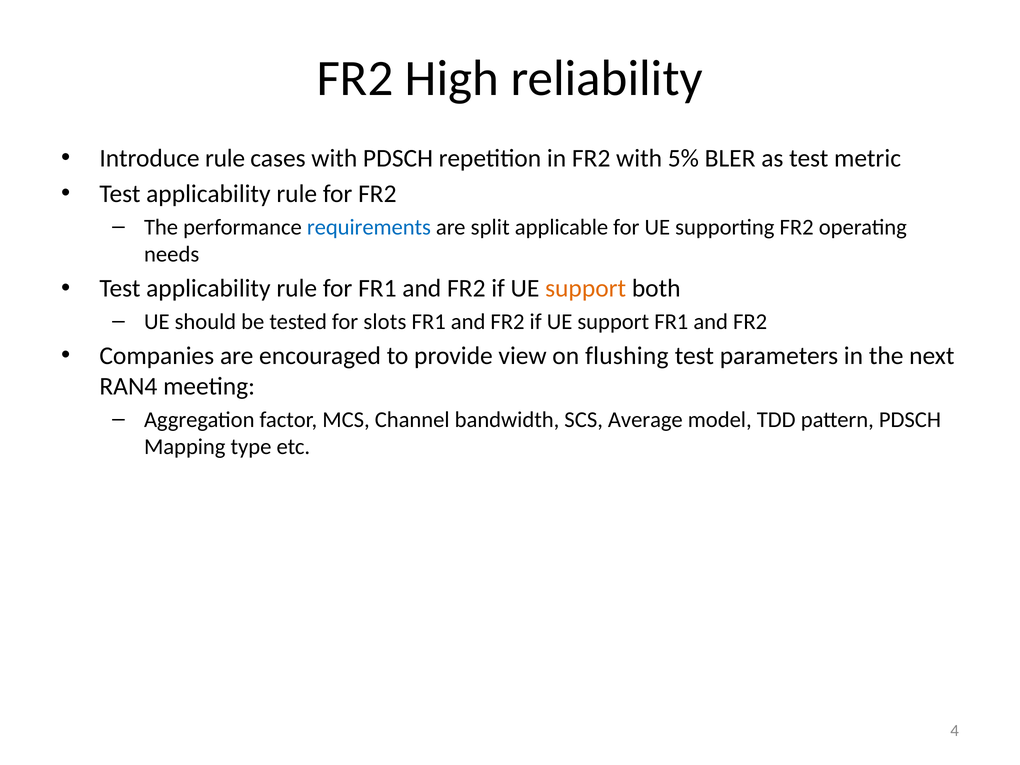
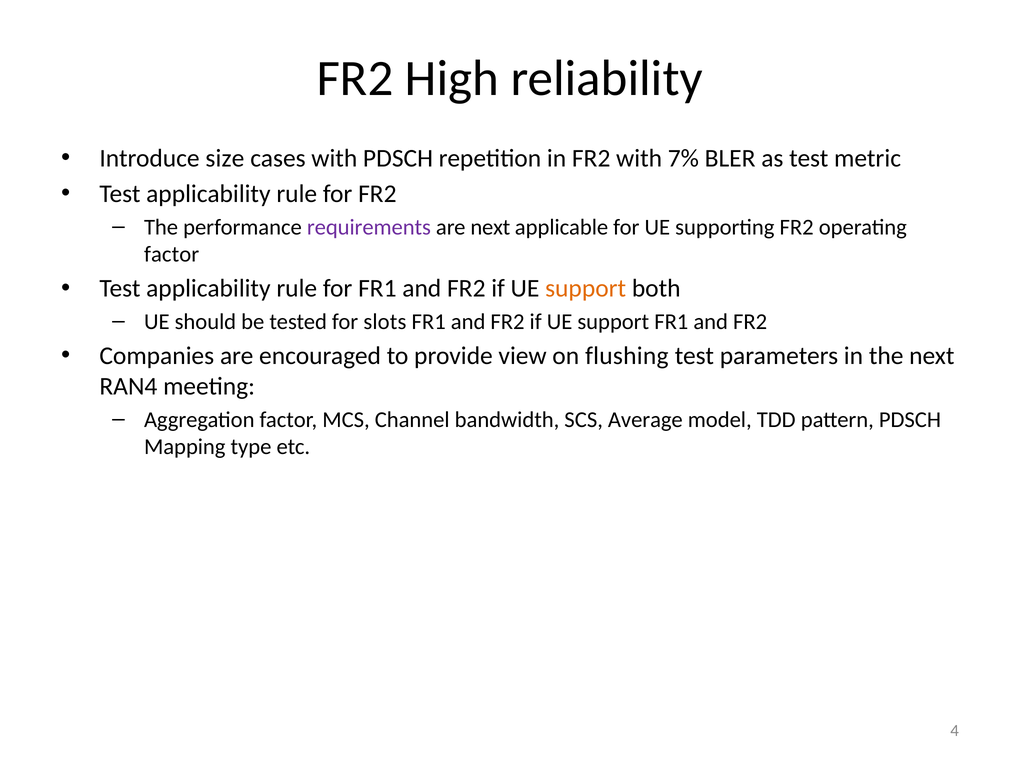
Introduce rule: rule -> size
5%: 5% -> 7%
requirements colour: blue -> purple
are split: split -> next
needs at (172, 254): needs -> factor
